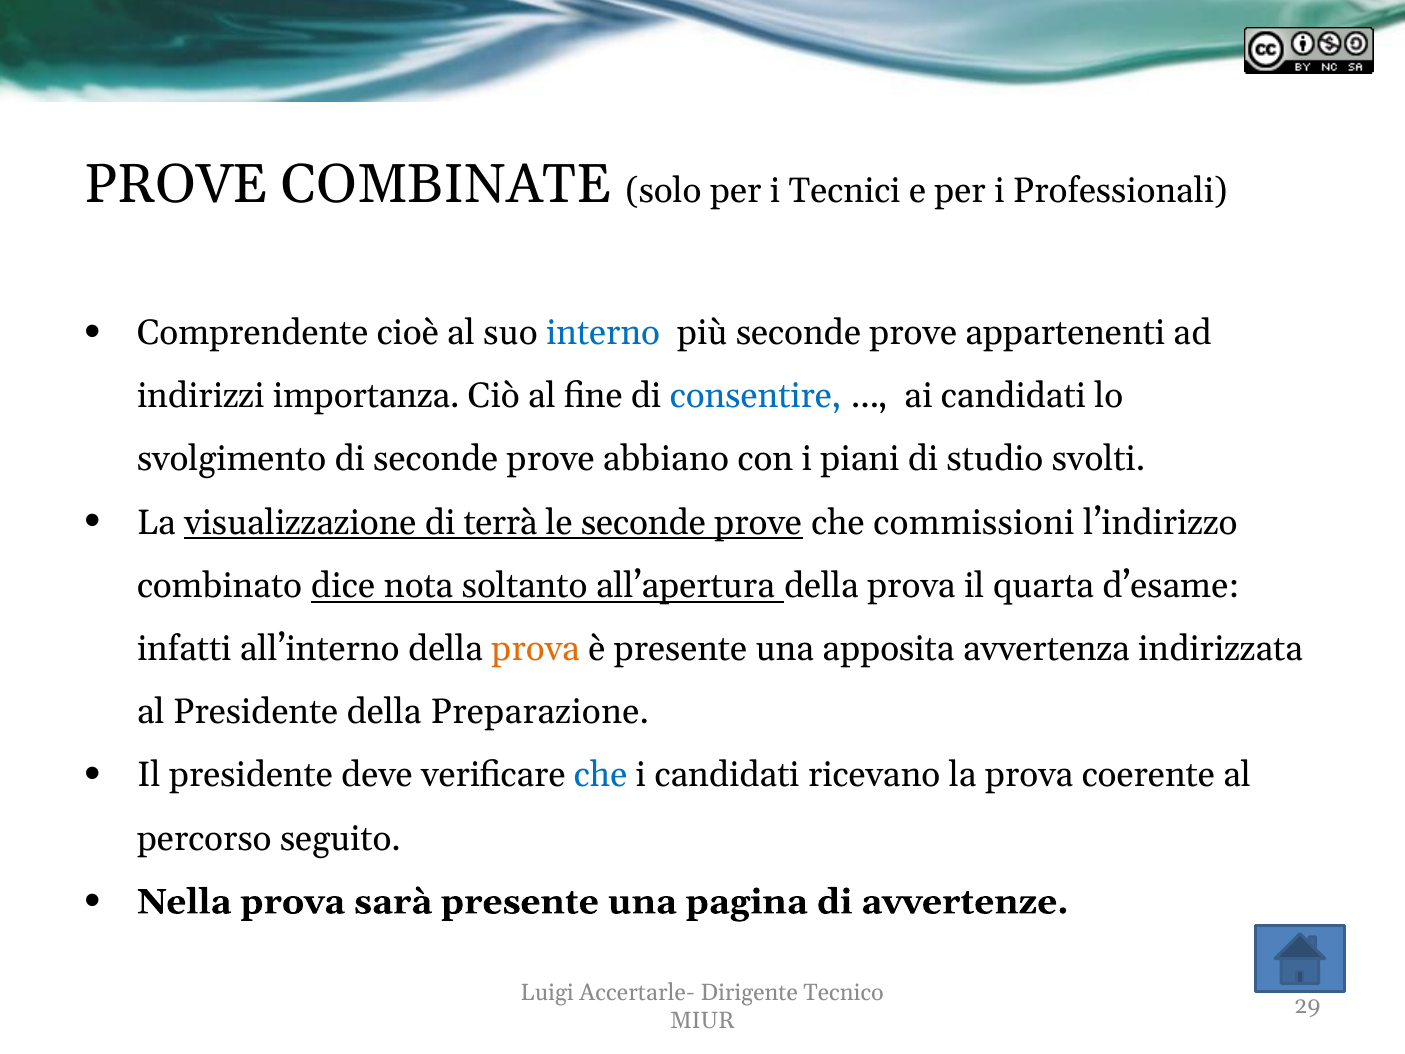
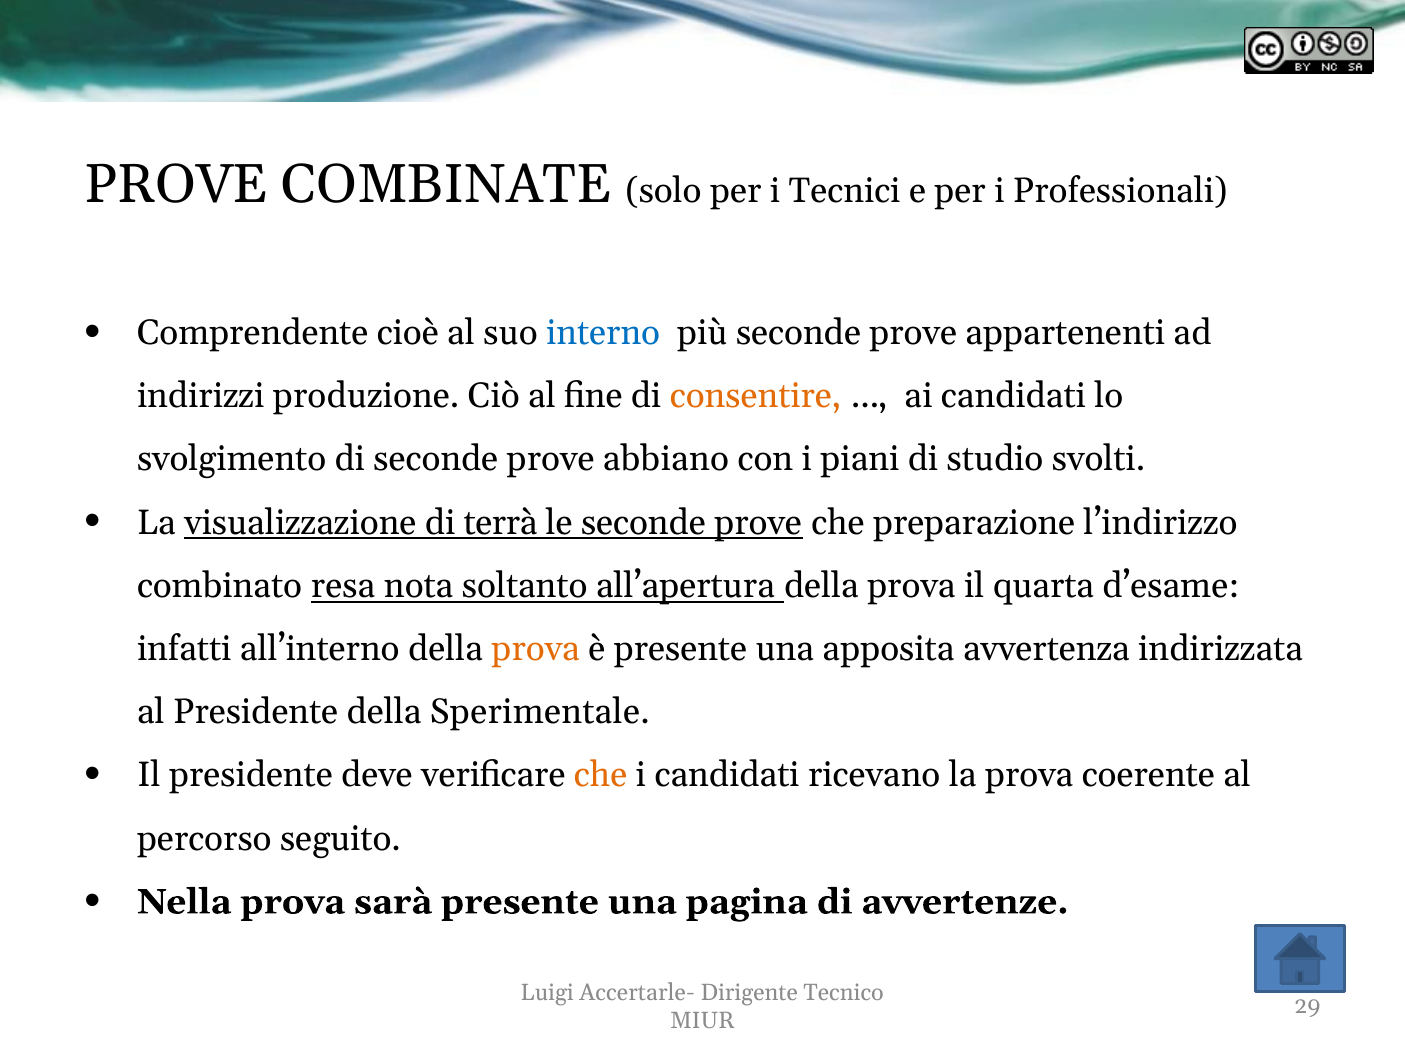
importanza: importanza -> produzione
consentire colour: blue -> orange
commissioni: commissioni -> preparazione
dice: dice -> resa
Preparazione: Preparazione -> Sperimentale
che at (601, 775) colour: blue -> orange
